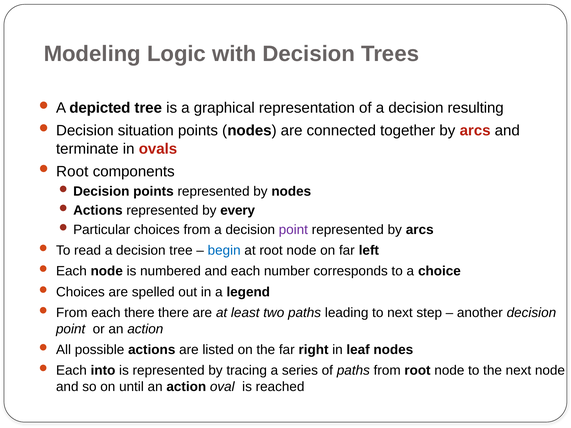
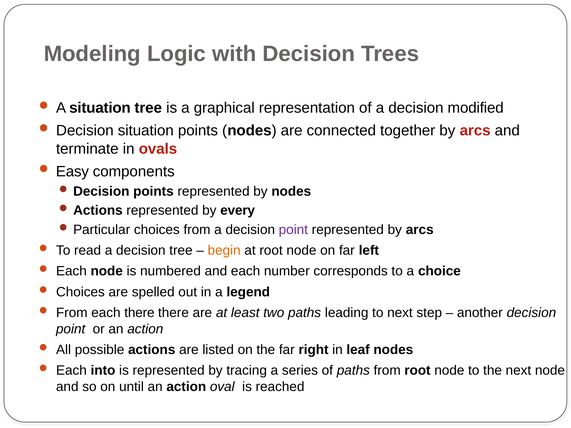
A depicted: depicted -> situation
resulting: resulting -> modified
Root at (72, 172): Root -> Easy
begin colour: blue -> orange
